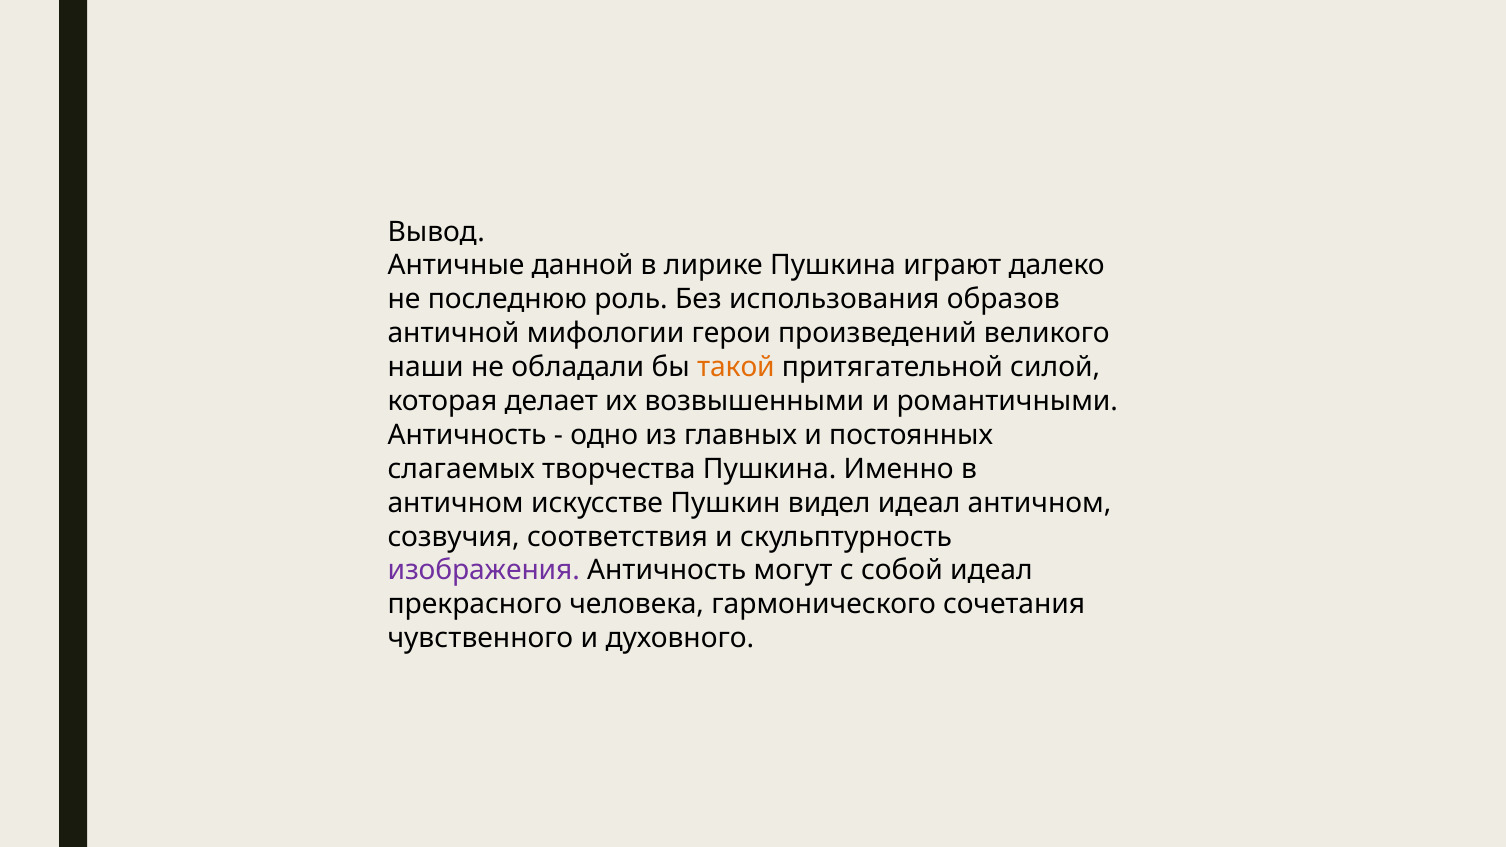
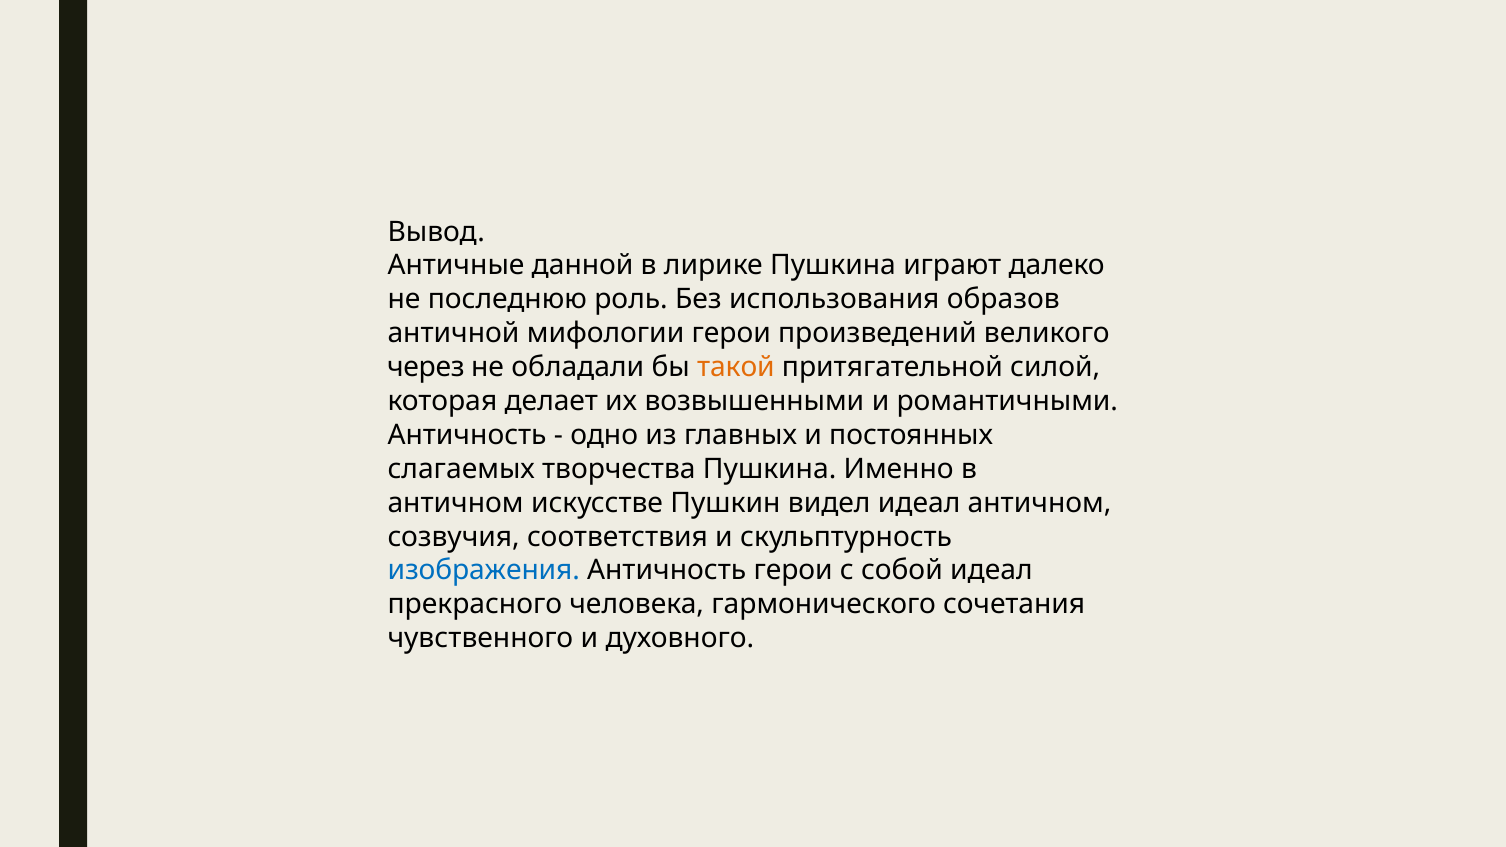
наши: наши -> через
изображения colour: purple -> blue
Античность могут: могут -> герои
